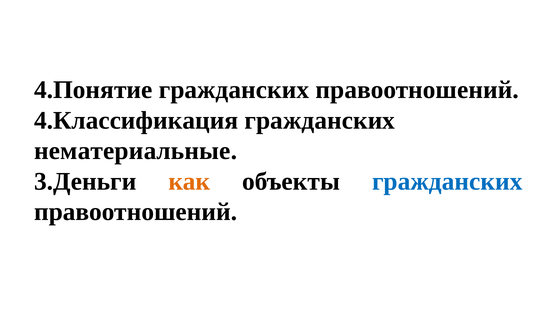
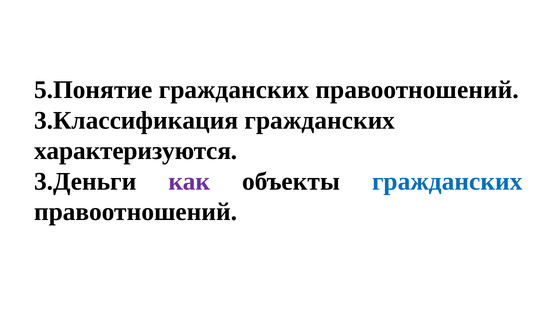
4.Понятие: 4.Понятие -> 5.Понятие
4.Классификация: 4.Классификация -> 3.Классификация
нематериальные: нематериальные -> характеризуются
как colour: orange -> purple
